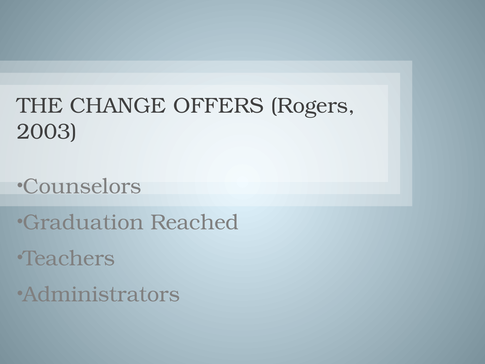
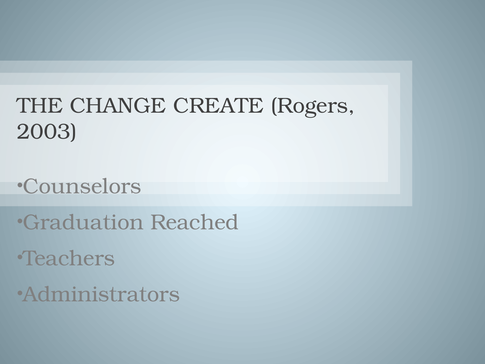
OFFERS: OFFERS -> CREATE
